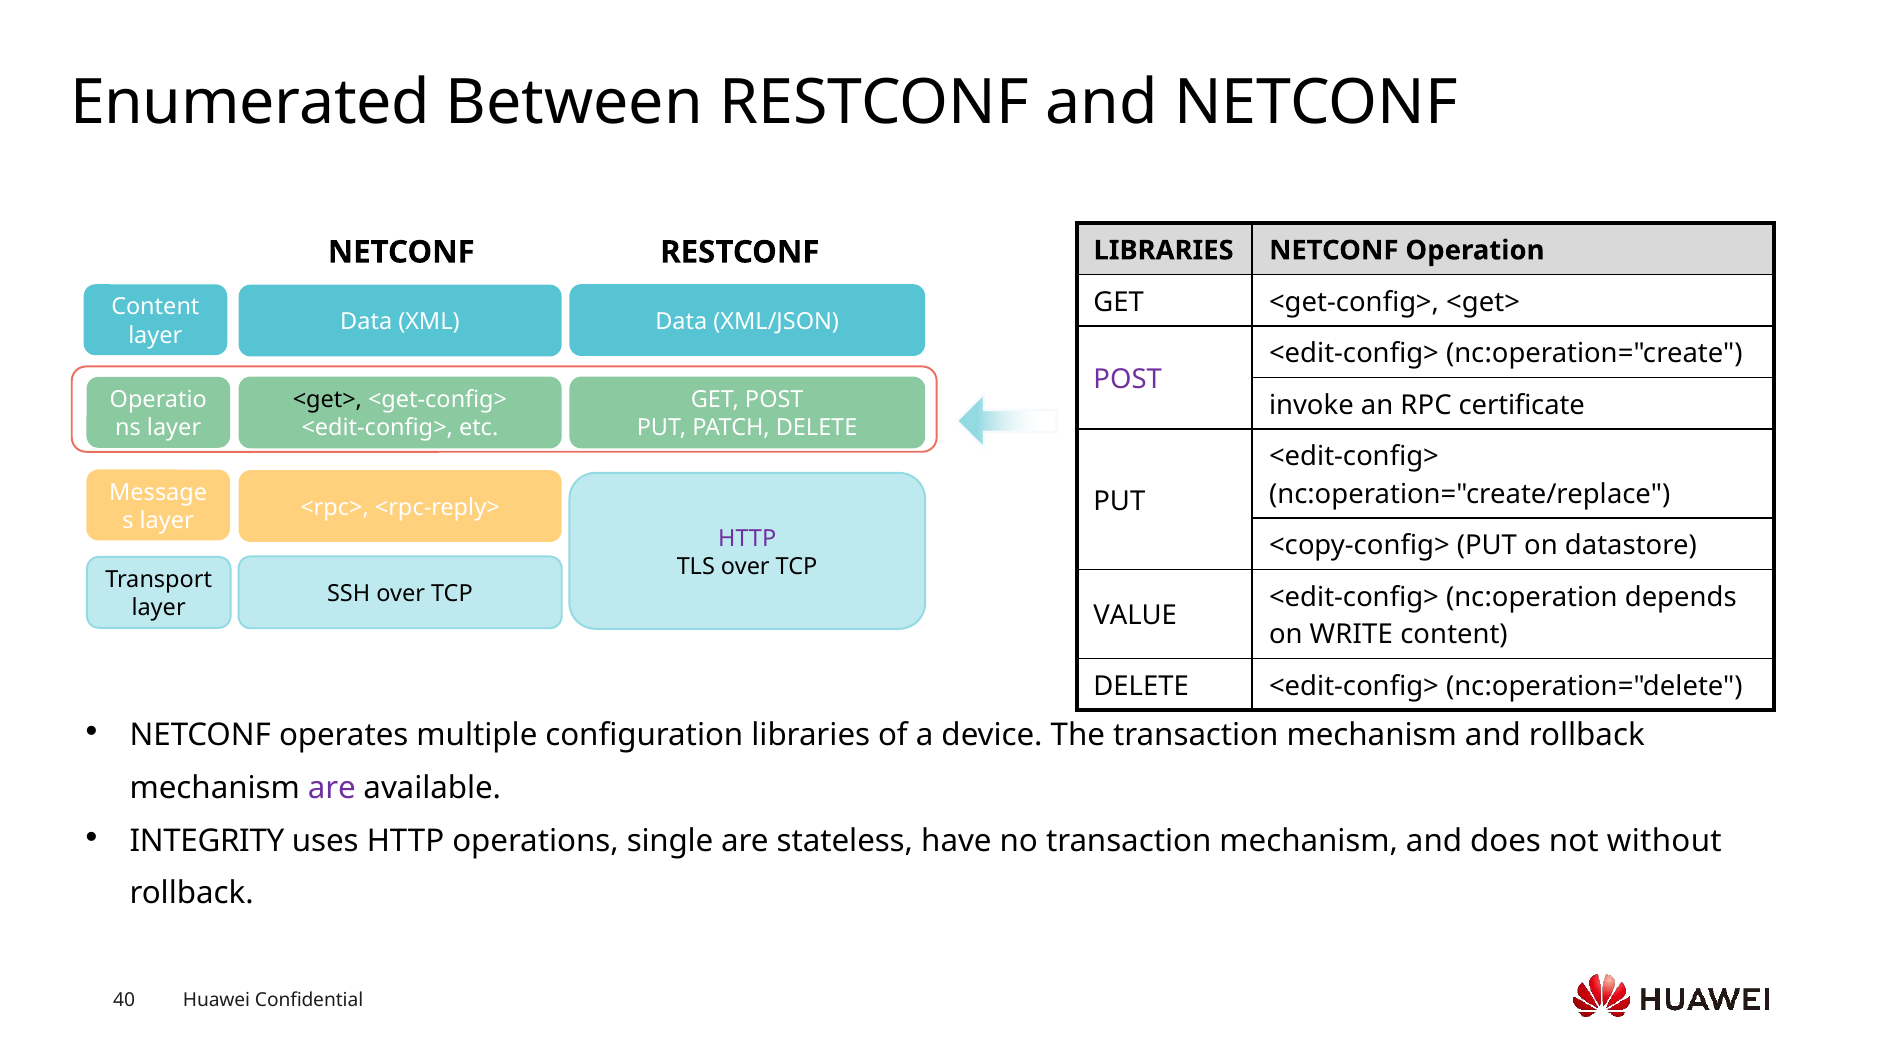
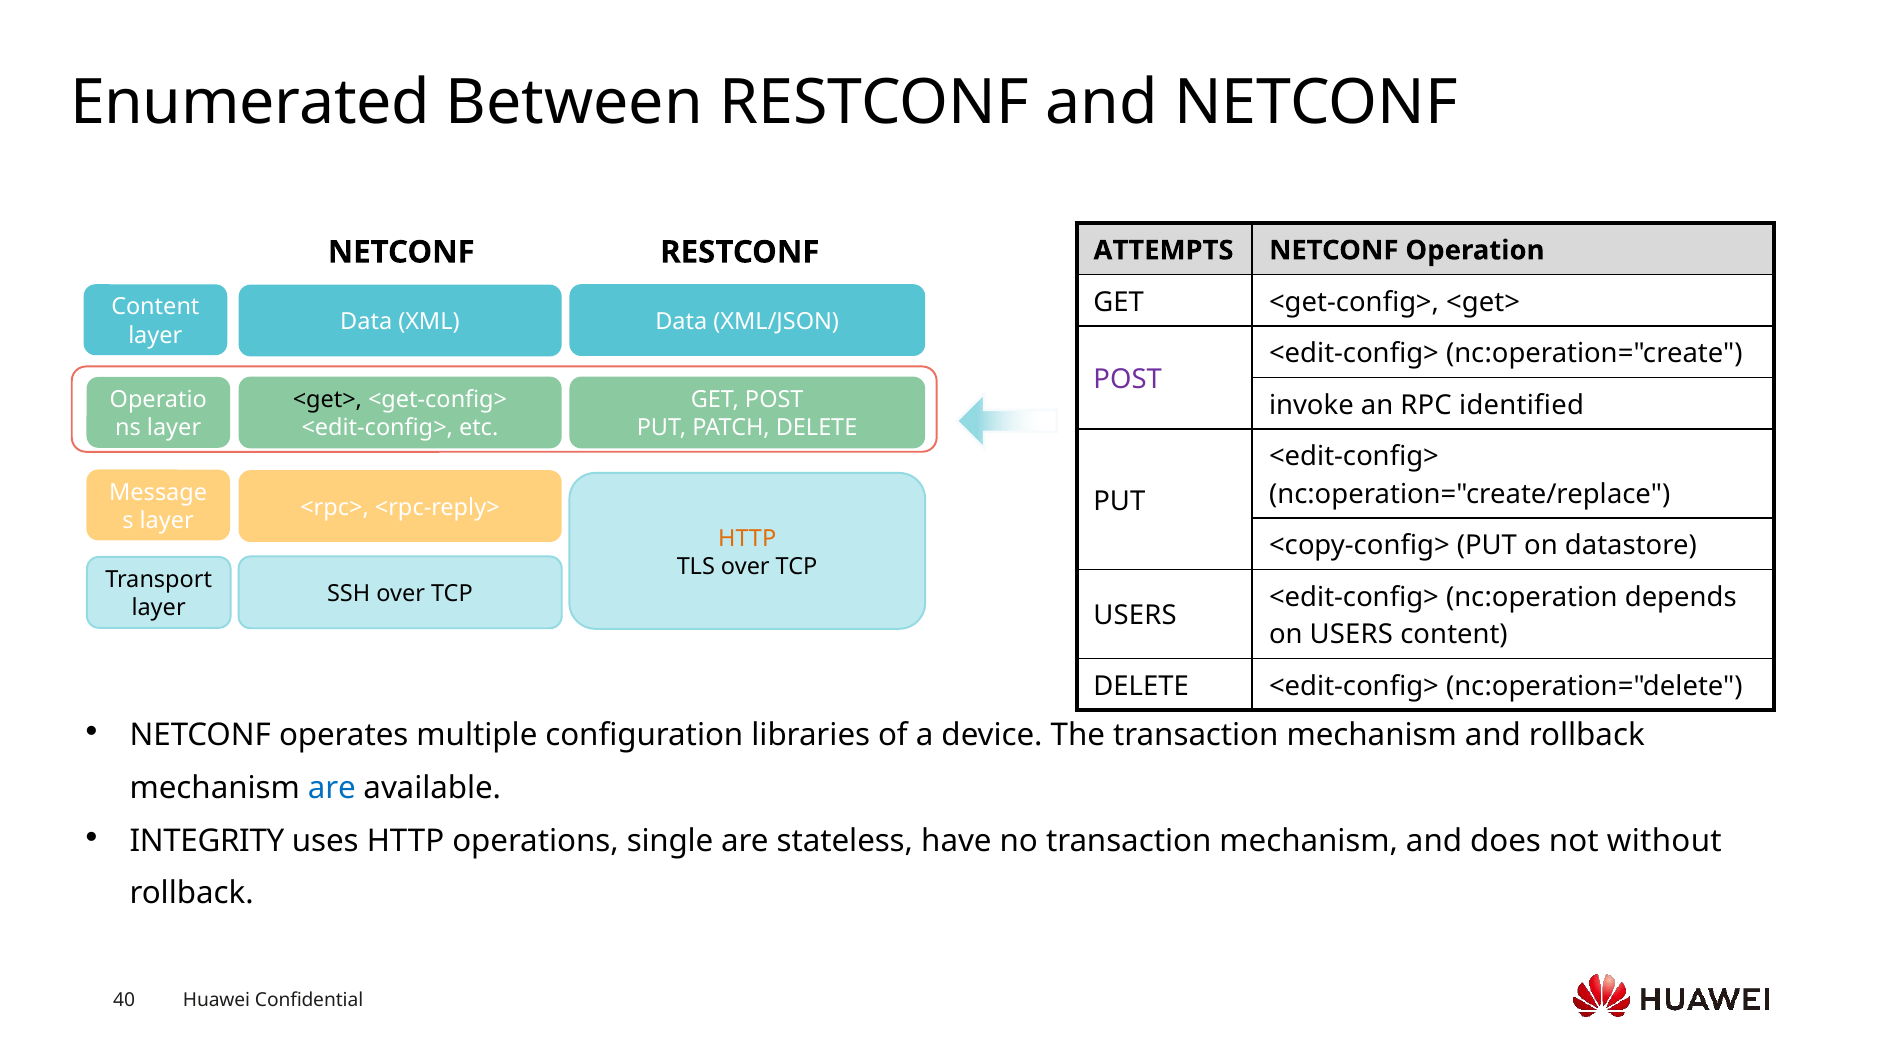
LIBRARIES at (1164, 250): LIBRARIES -> ATTEMPTS
certificate: certificate -> identified
HTTP at (747, 538) colour: purple -> orange
VALUE at (1135, 616): VALUE -> USERS
on WRITE: WRITE -> USERS
are at (332, 788) colour: purple -> blue
